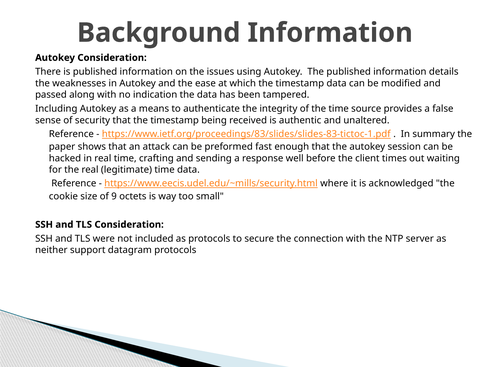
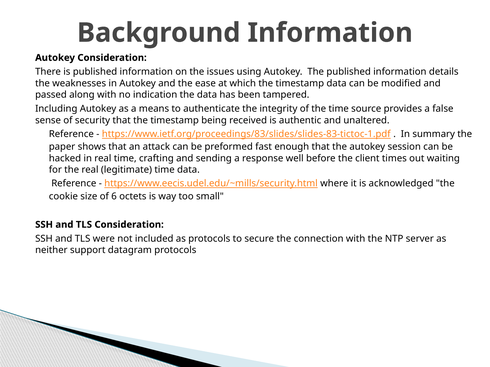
9: 9 -> 6
